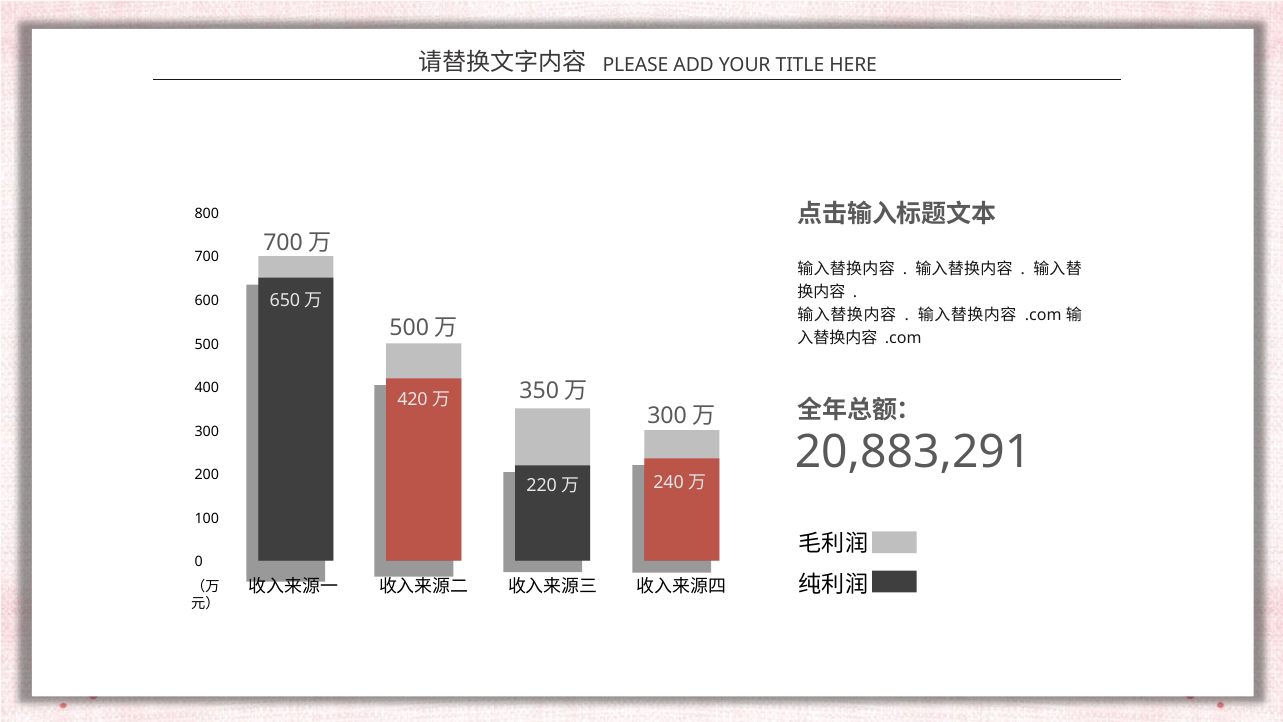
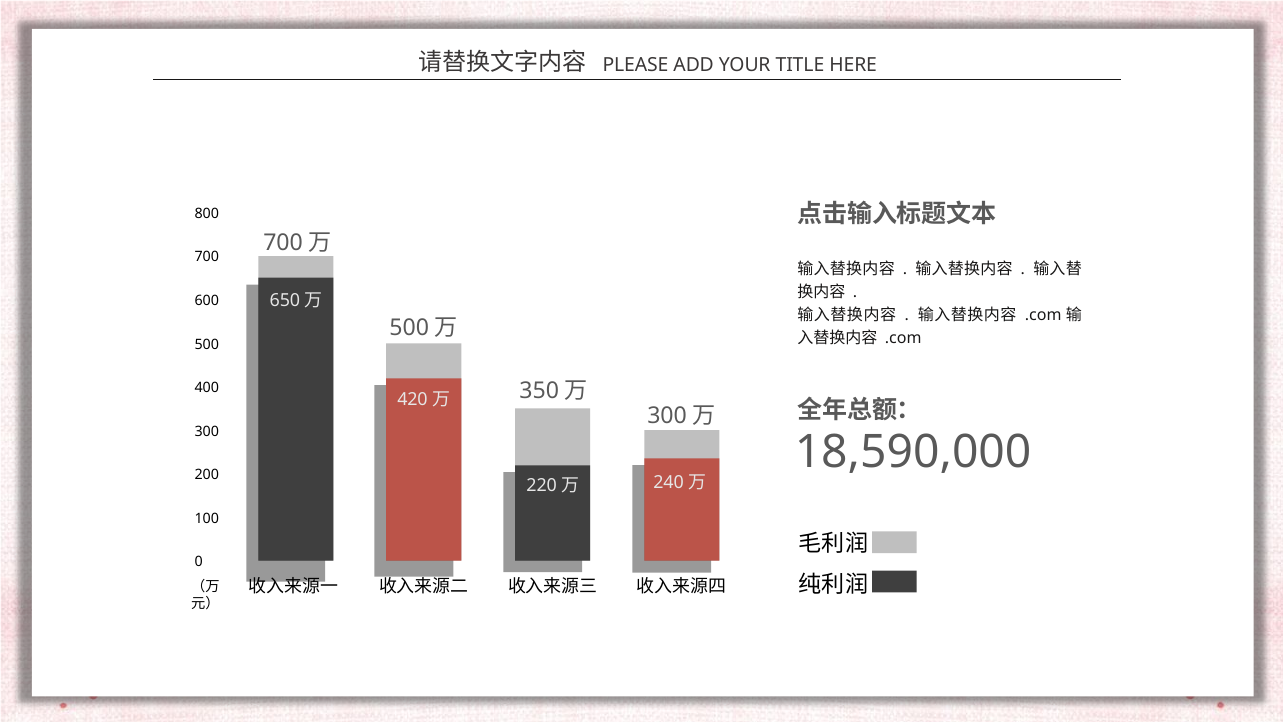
20,883,291: 20,883,291 -> 18,590,000
